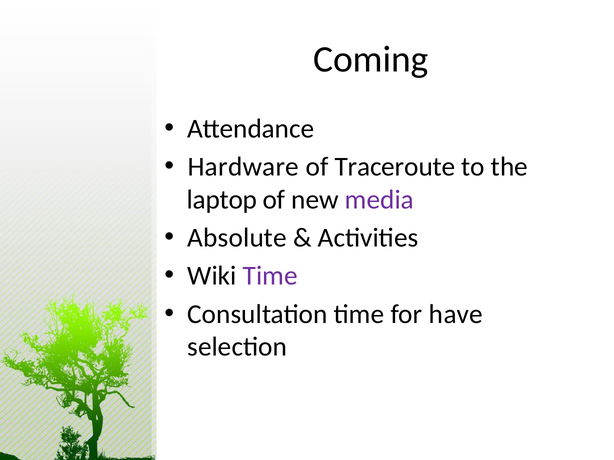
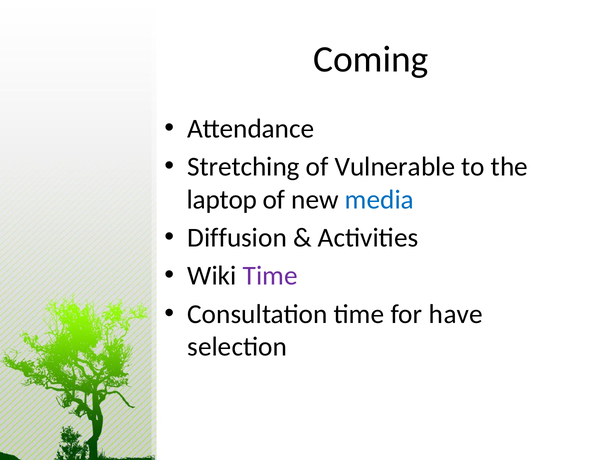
Hardware: Hardware -> Stretching
Traceroute: Traceroute -> Vulnerable
media colour: purple -> blue
Absolute: Absolute -> Diffusion
